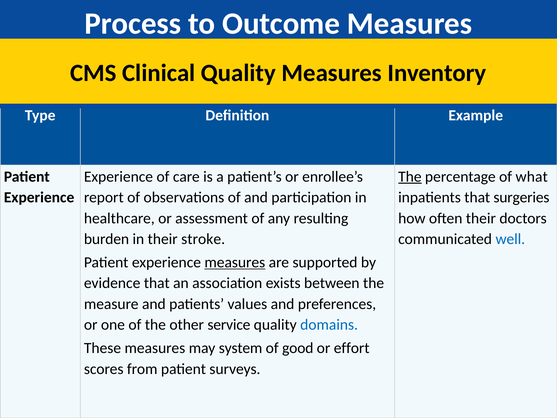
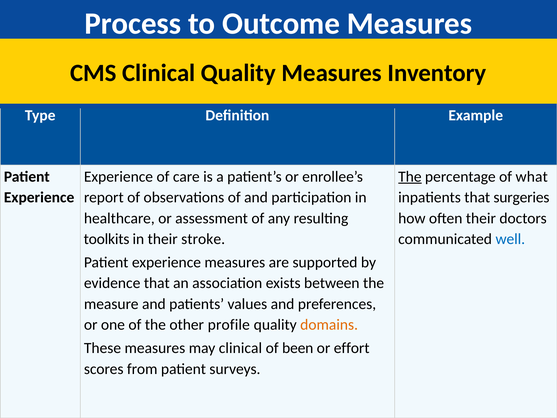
burden: burden -> toolkits
measures at (235, 262) underline: present -> none
service: service -> profile
domains colour: blue -> orange
may system: system -> clinical
good: good -> been
